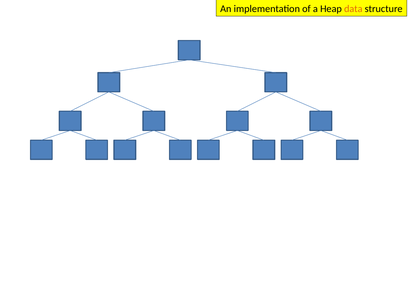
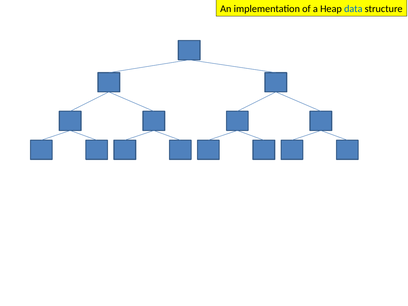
data colour: orange -> blue
